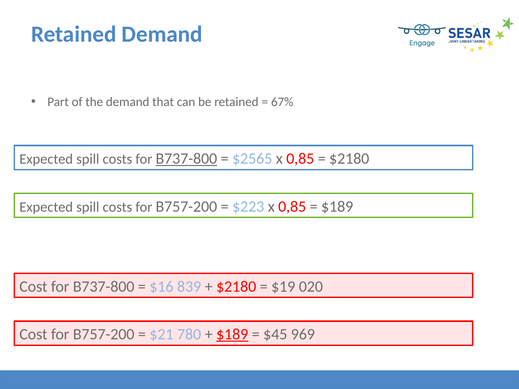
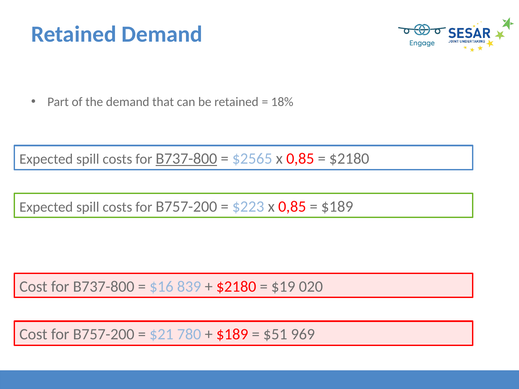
67%: 67% -> 18%
$189 at (232, 335) underline: present -> none
$45: $45 -> $51
